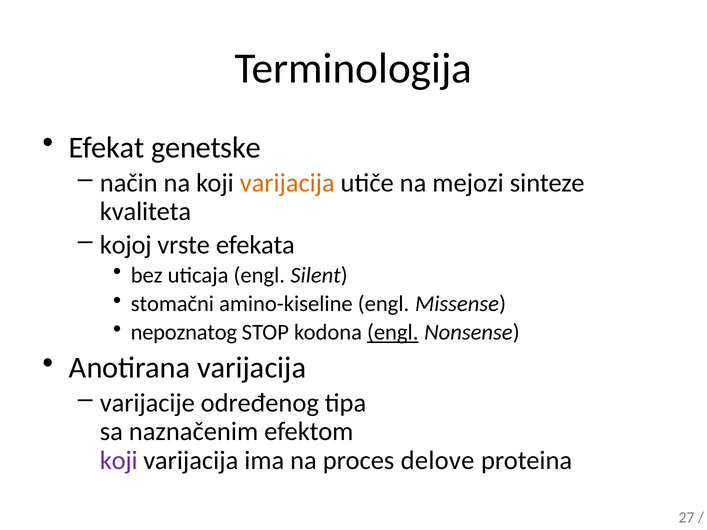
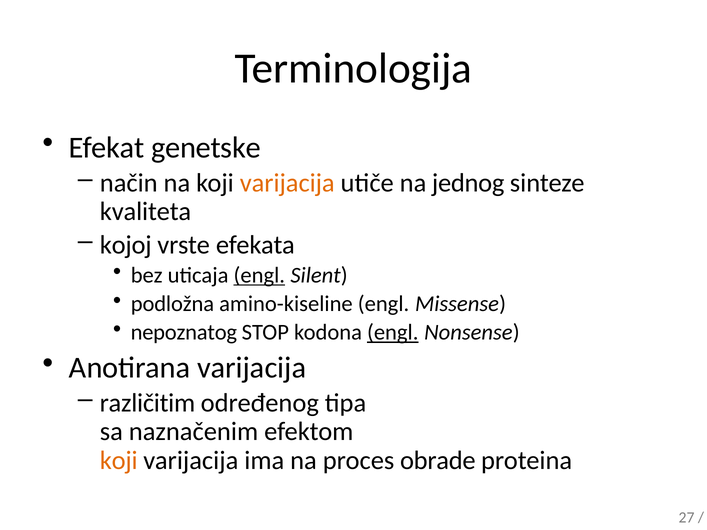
mejozi: mejozi -> jednog
engl at (259, 275) underline: none -> present
stomačni: stomačni -> podložna
varijacije: varijacije -> različitim
koji at (119, 461) colour: purple -> orange
delove: delove -> obrade
